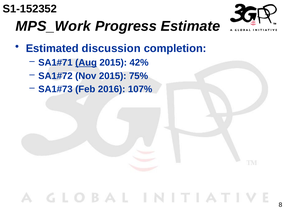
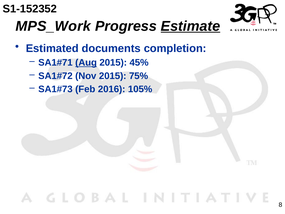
Estimate underline: none -> present
discussion: discussion -> documents
42%: 42% -> 45%
107%: 107% -> 105%
